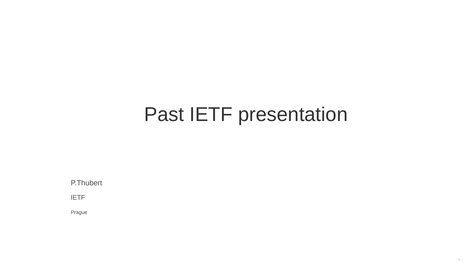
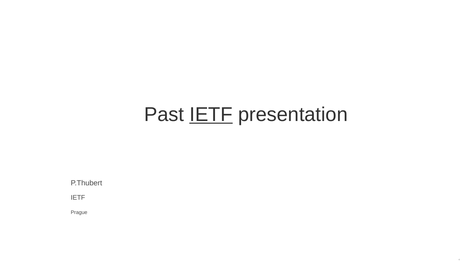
IETF at (211, 114) underline: none -> present
